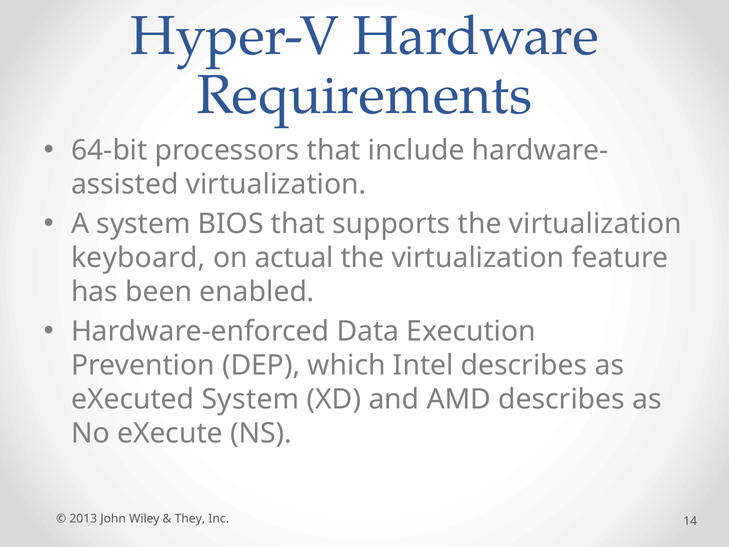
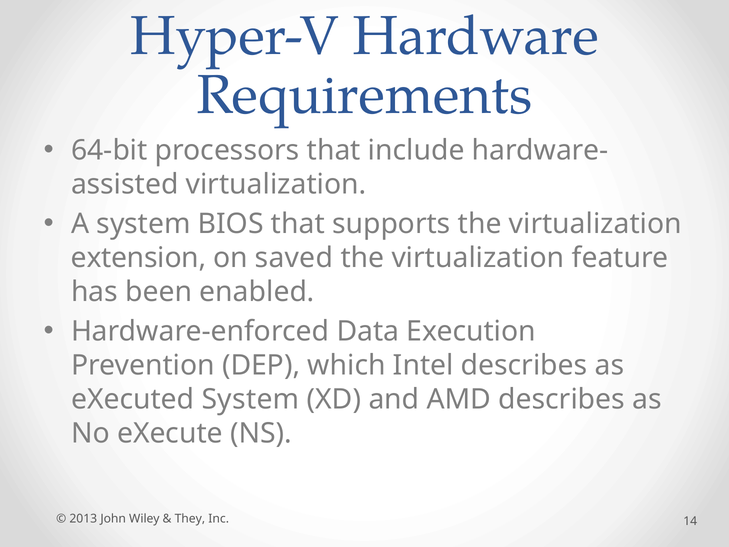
keyboard: keyboard -> extension
actual: actual -> saved
